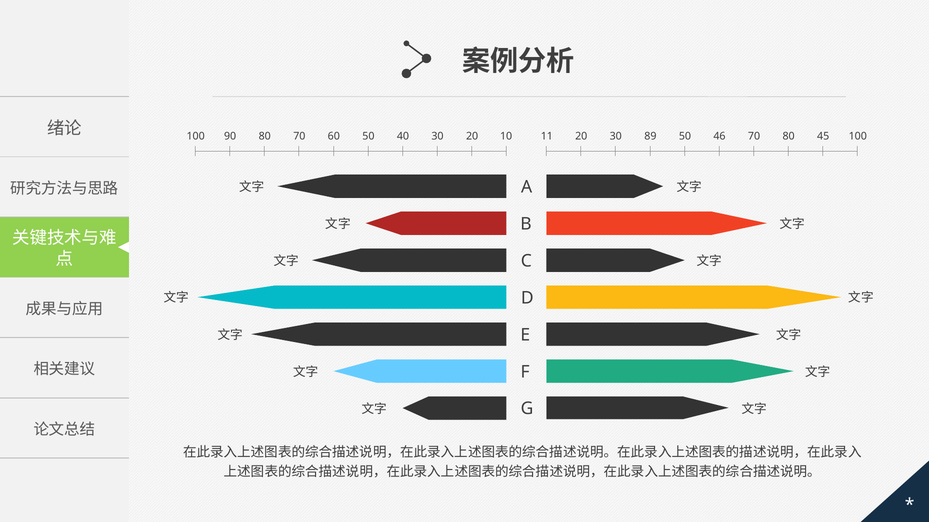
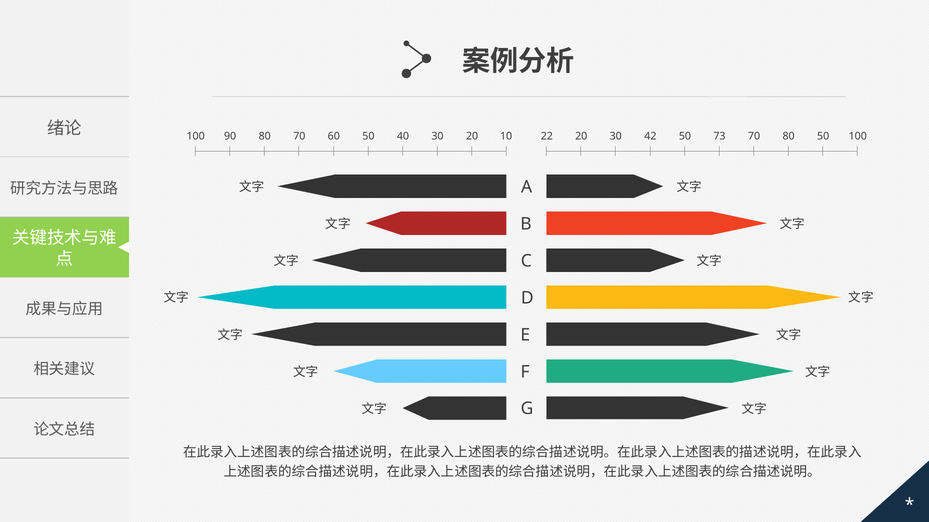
11: 11 -> 22
89: 89 -> 42
46: 46 -> 73
80 45: 45 -> 50
